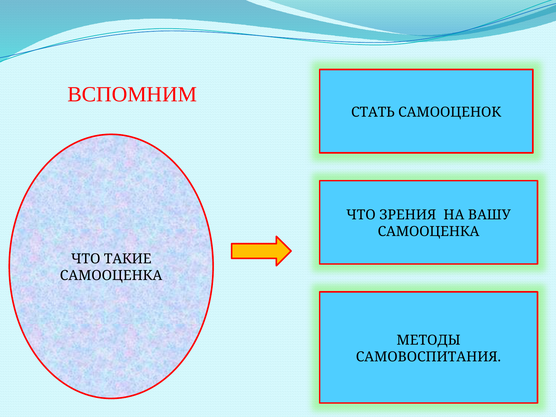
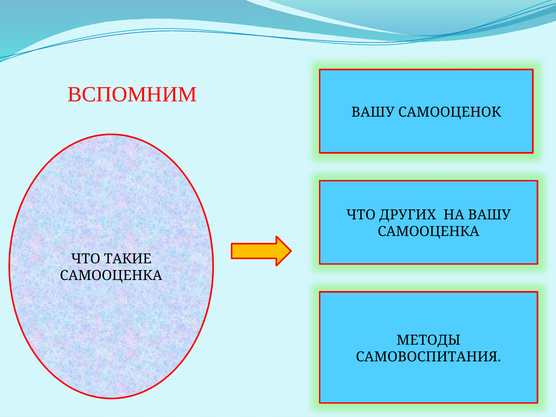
СТАТЬ at (373, 112): СТАТЬ -> ВАШУ
ЗРЕНИЯ: ЗРЕНИЯ -> ДРУГИХ
